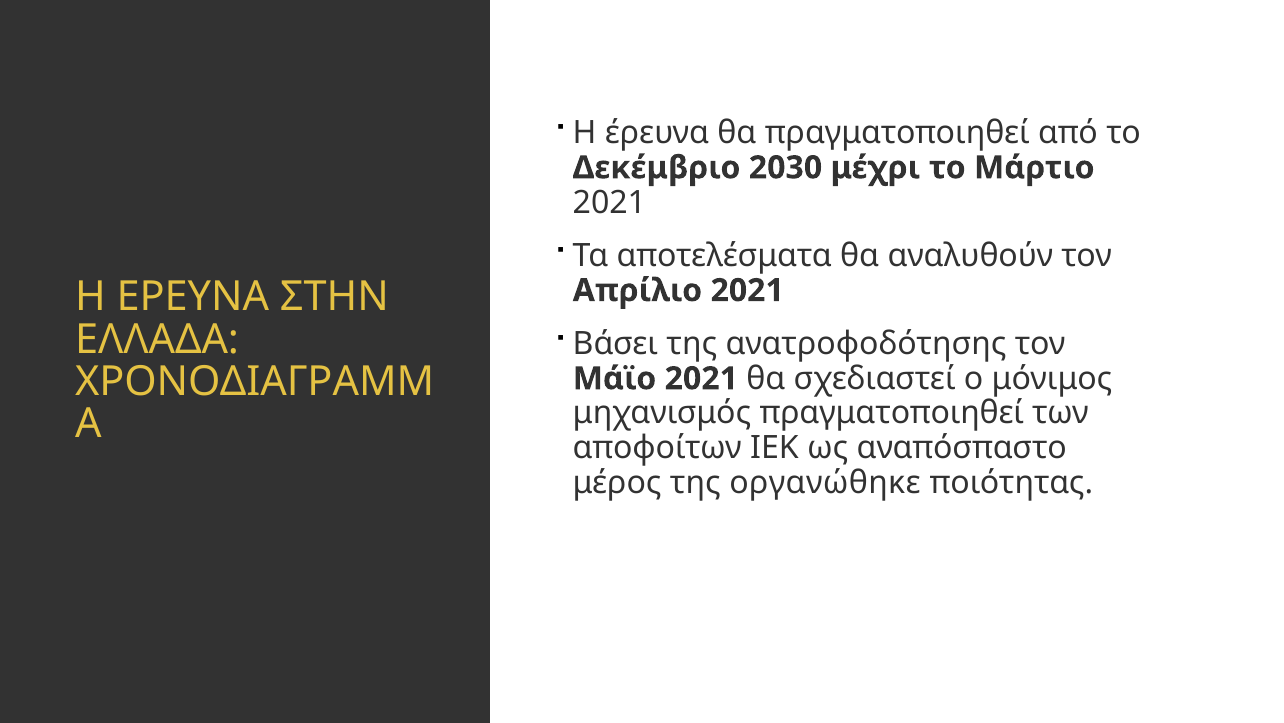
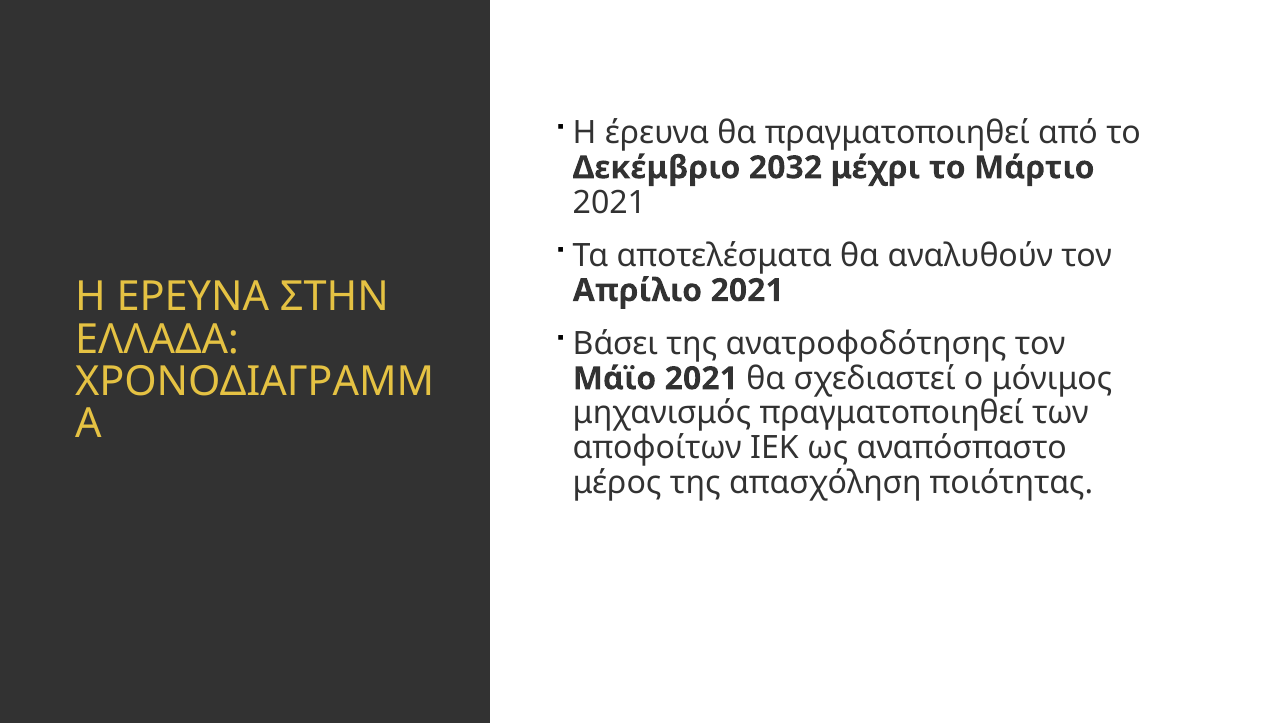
2030: 2030 -> 2032
οργανώθηκε: οργανώθηκε -> απασχόληση
